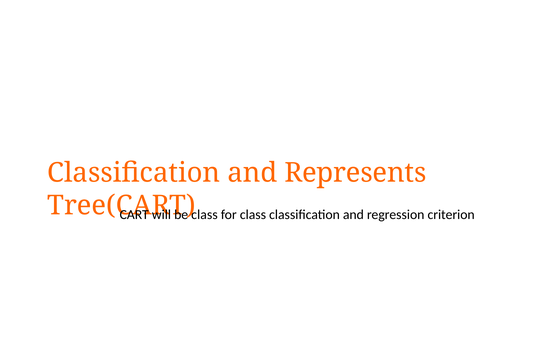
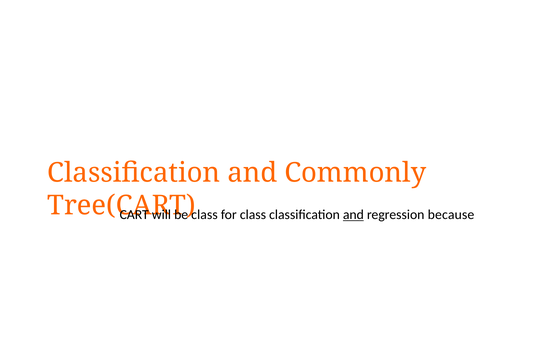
Represents: Represents -> Commonly
and at (353, 215) underline: none -> present
criterion: criterion -> because
